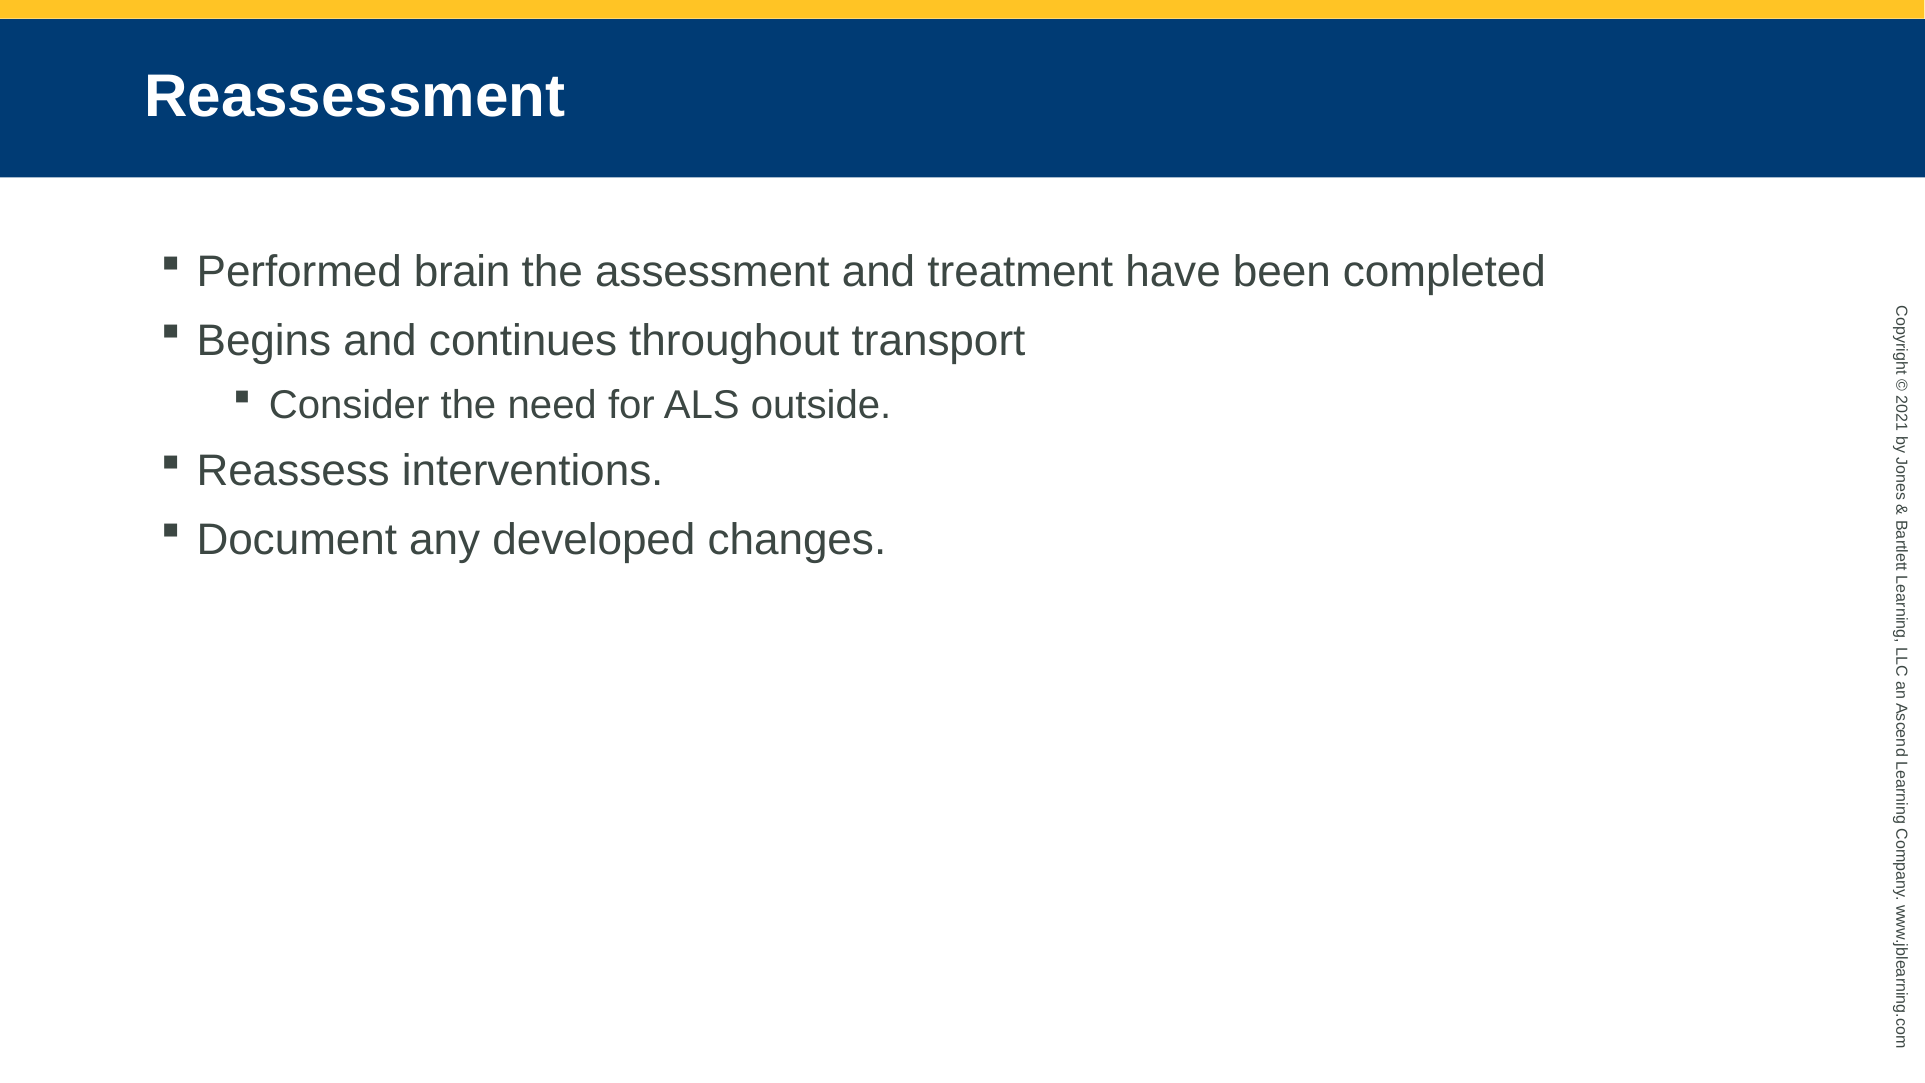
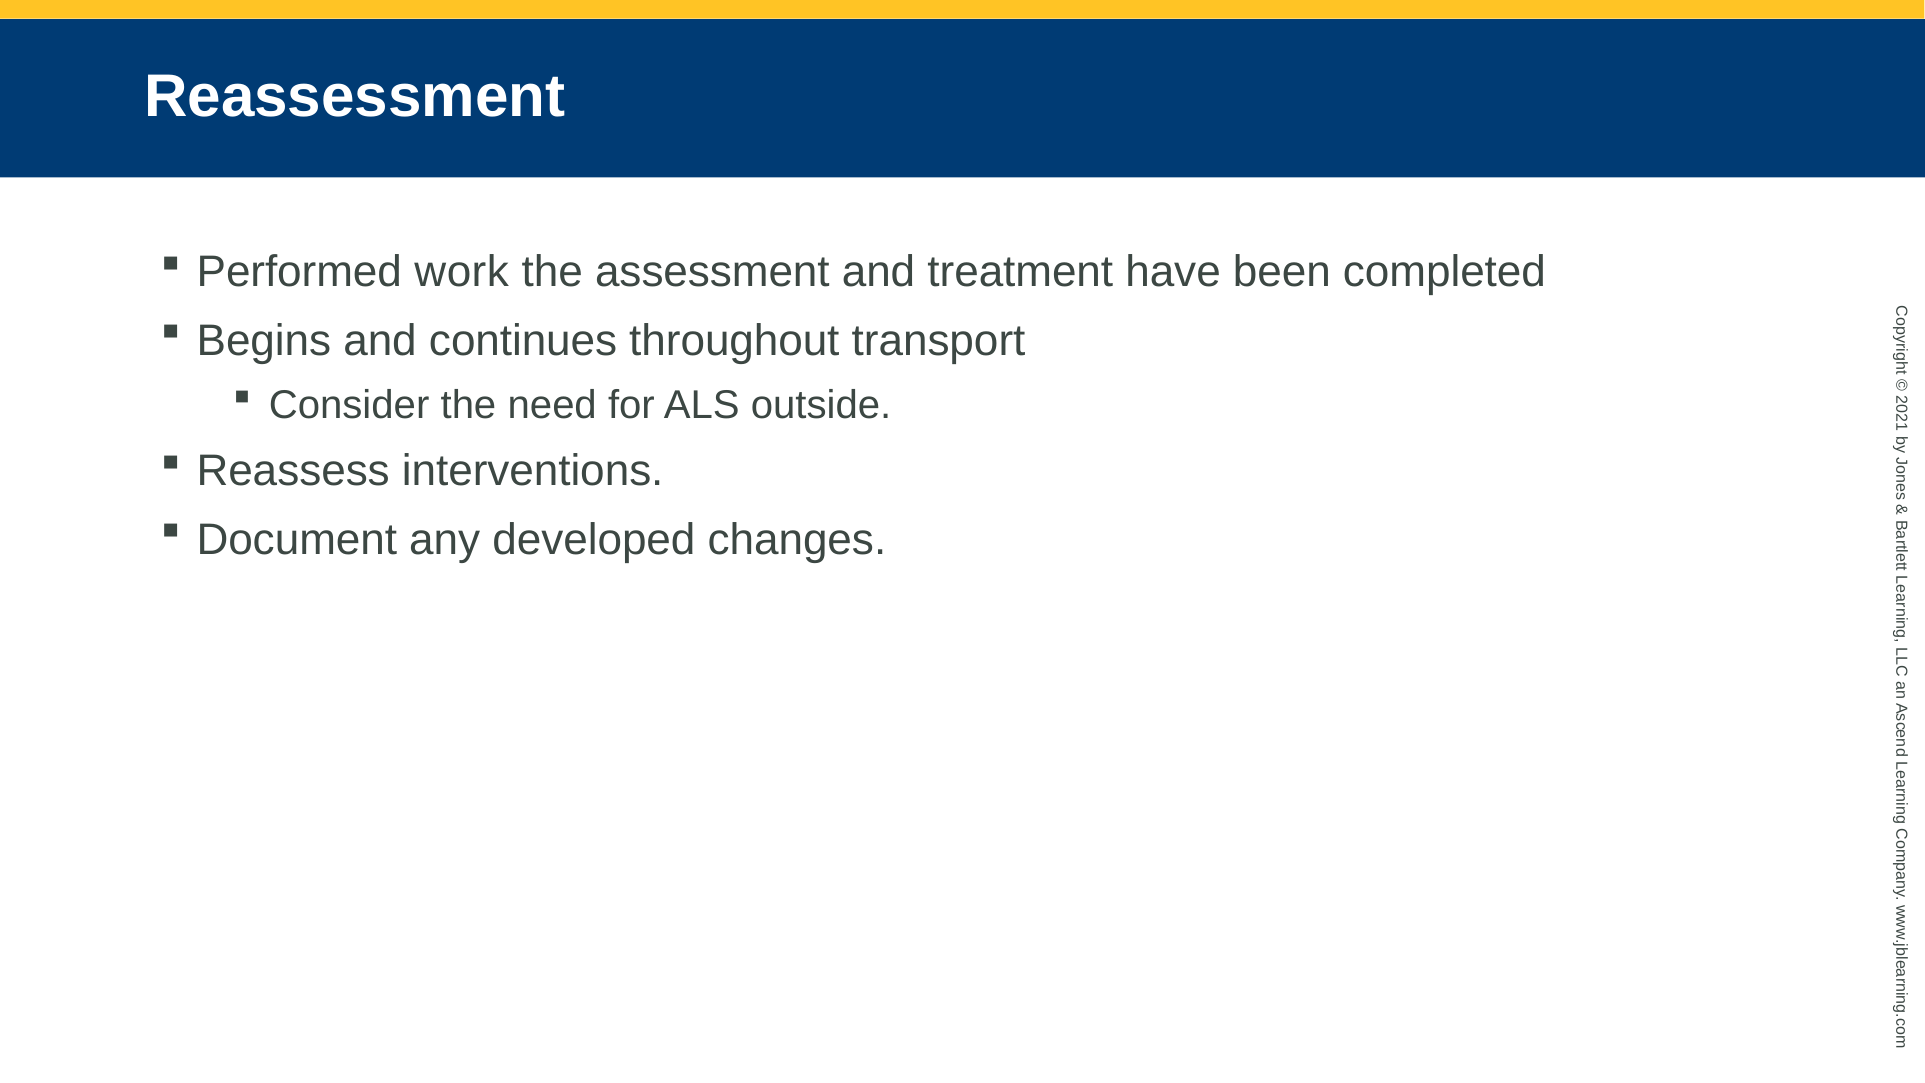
brain: brain -> work
